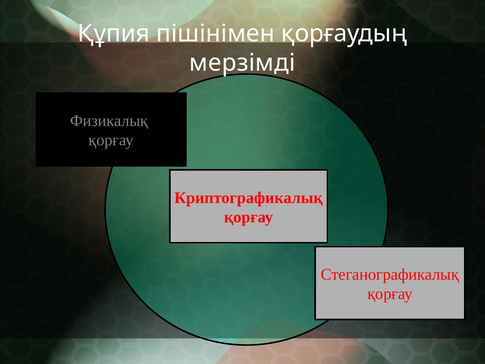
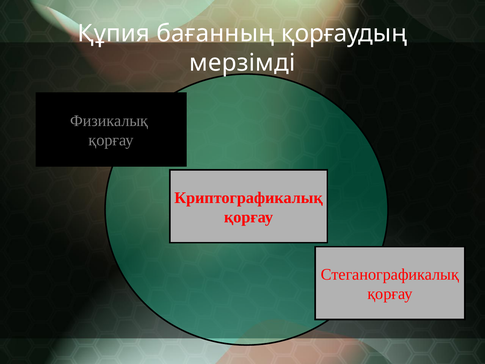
пiшiнiмен: пiшiнiмен -> бағанның
